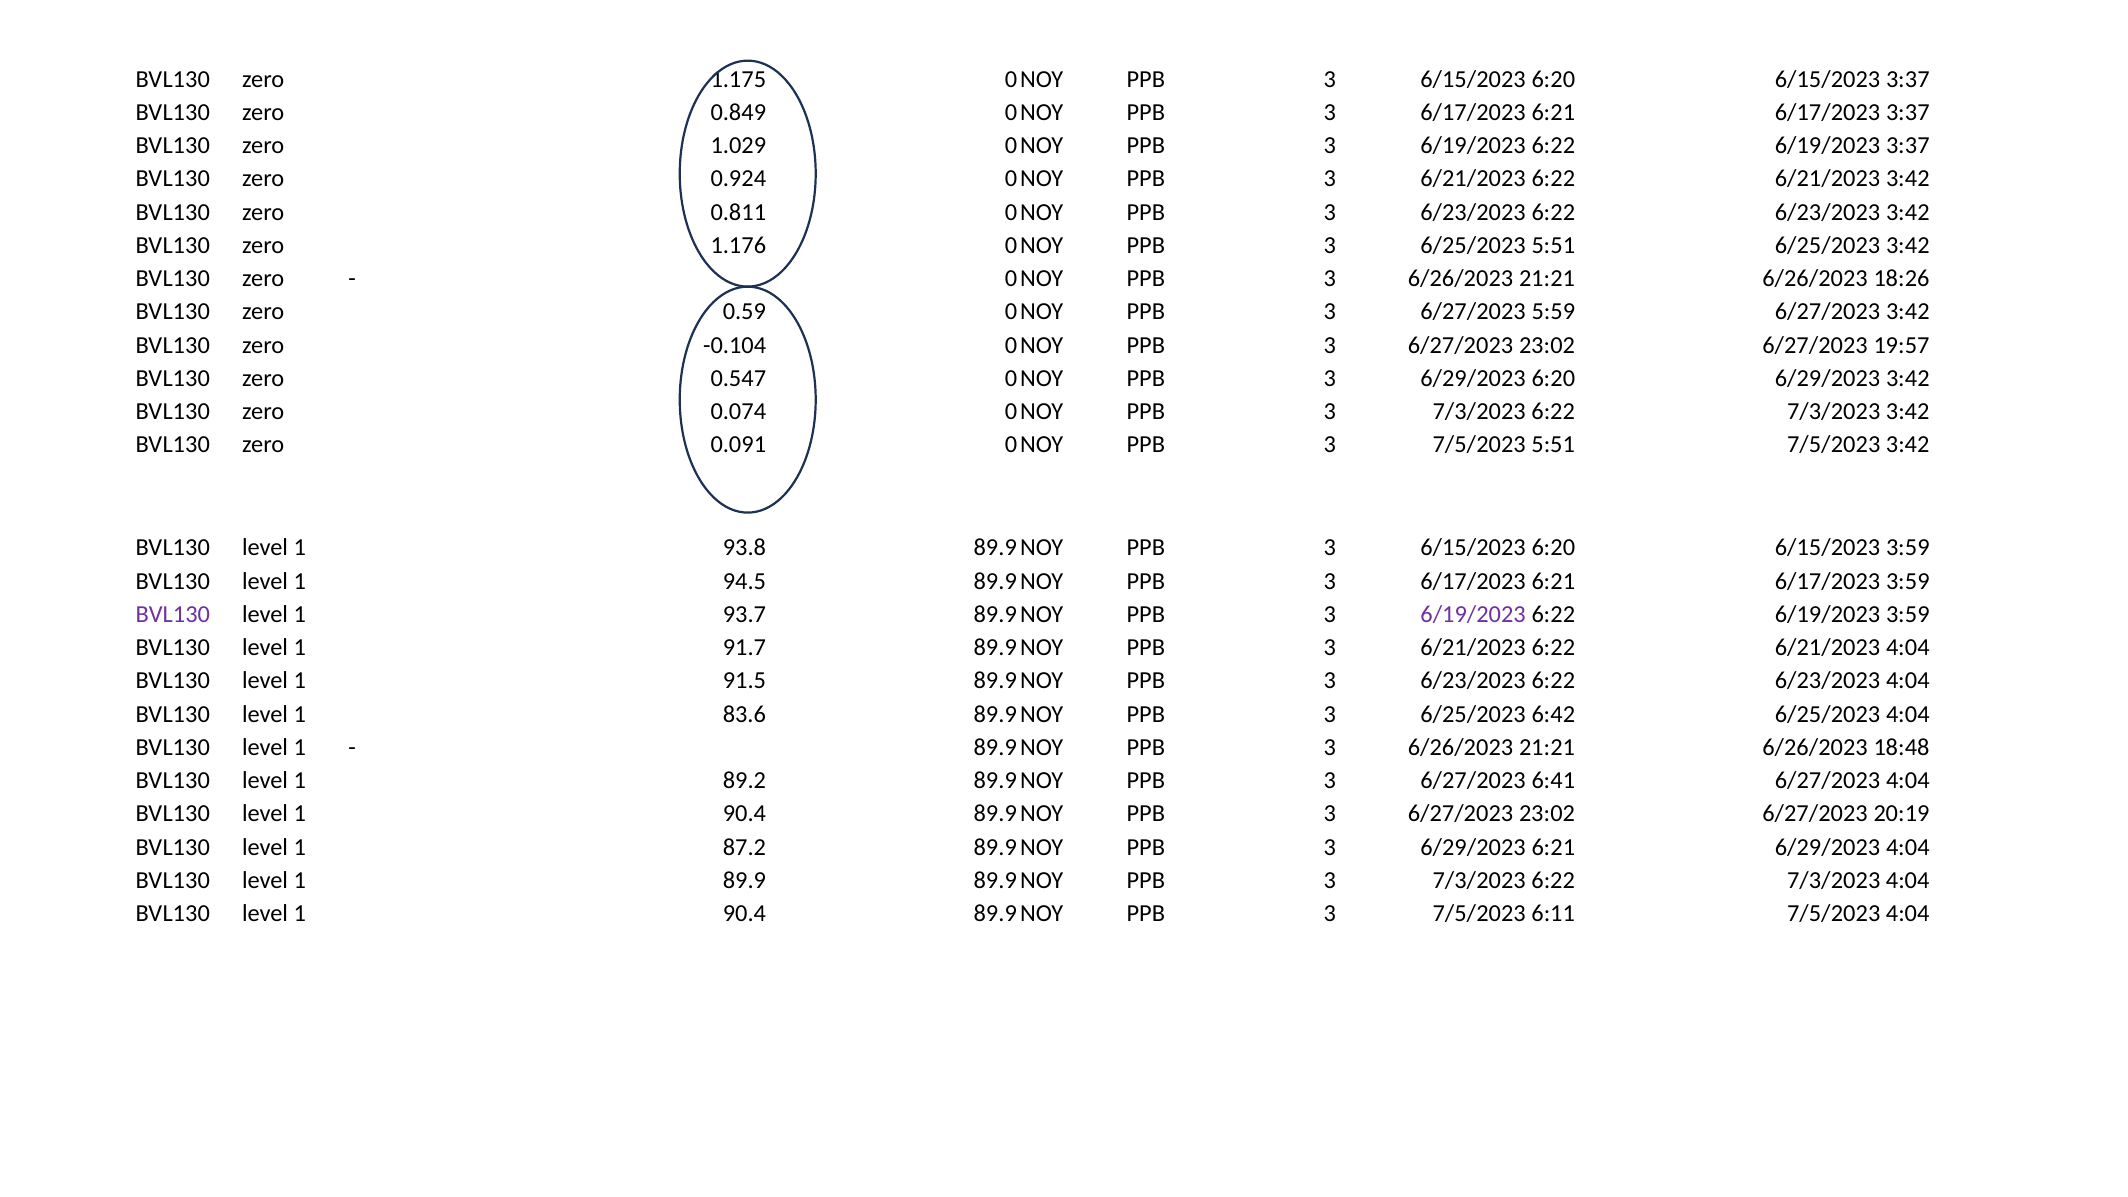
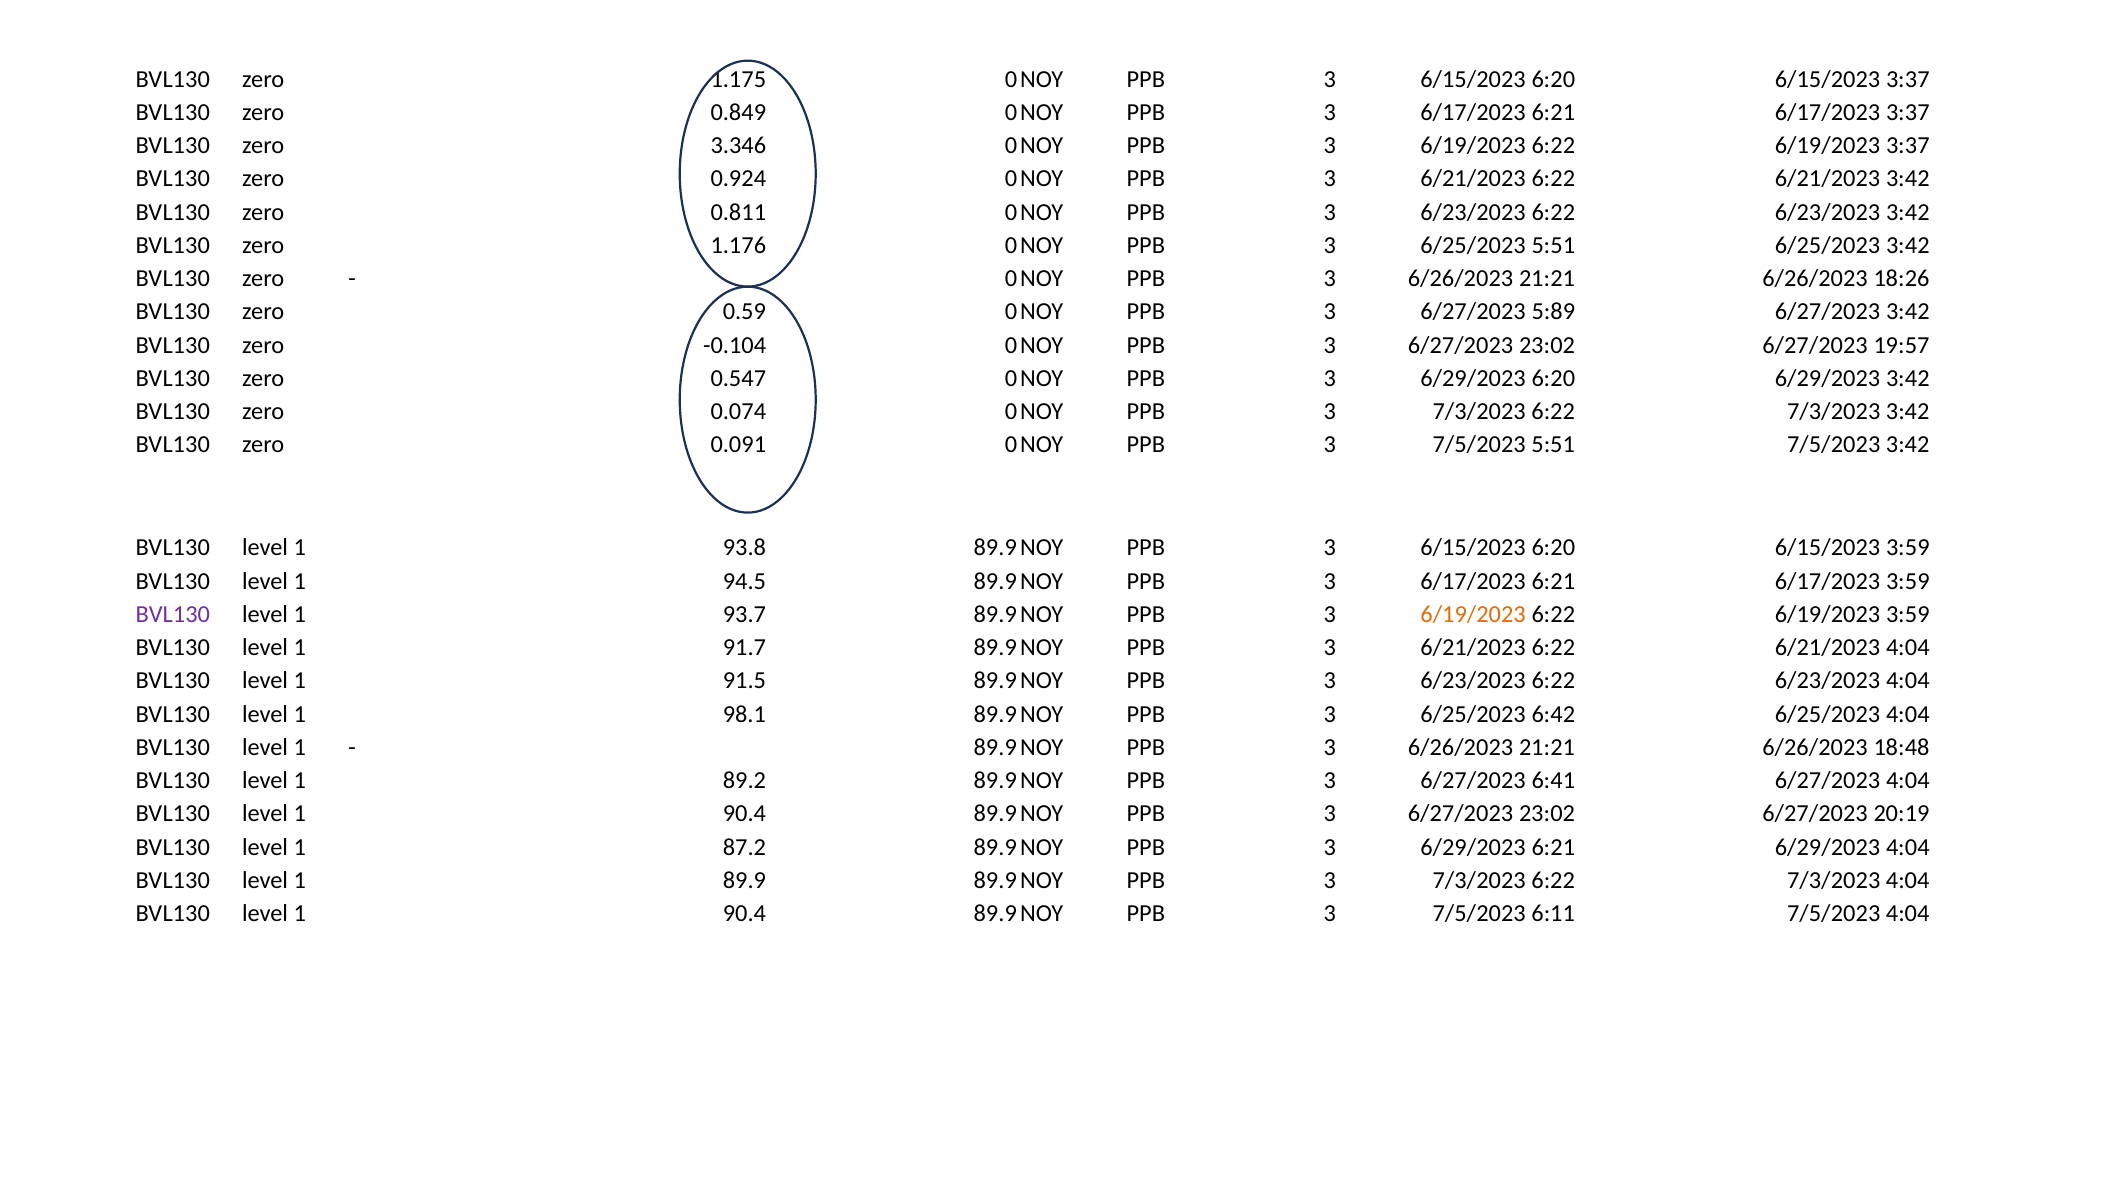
1.029: 1.029 -> 3.346
5:59: 5:59 -> 5:89
6/19/2023 at (1473, 614) colour: purple -> orange
83.6: 83.6 -> 98.1
